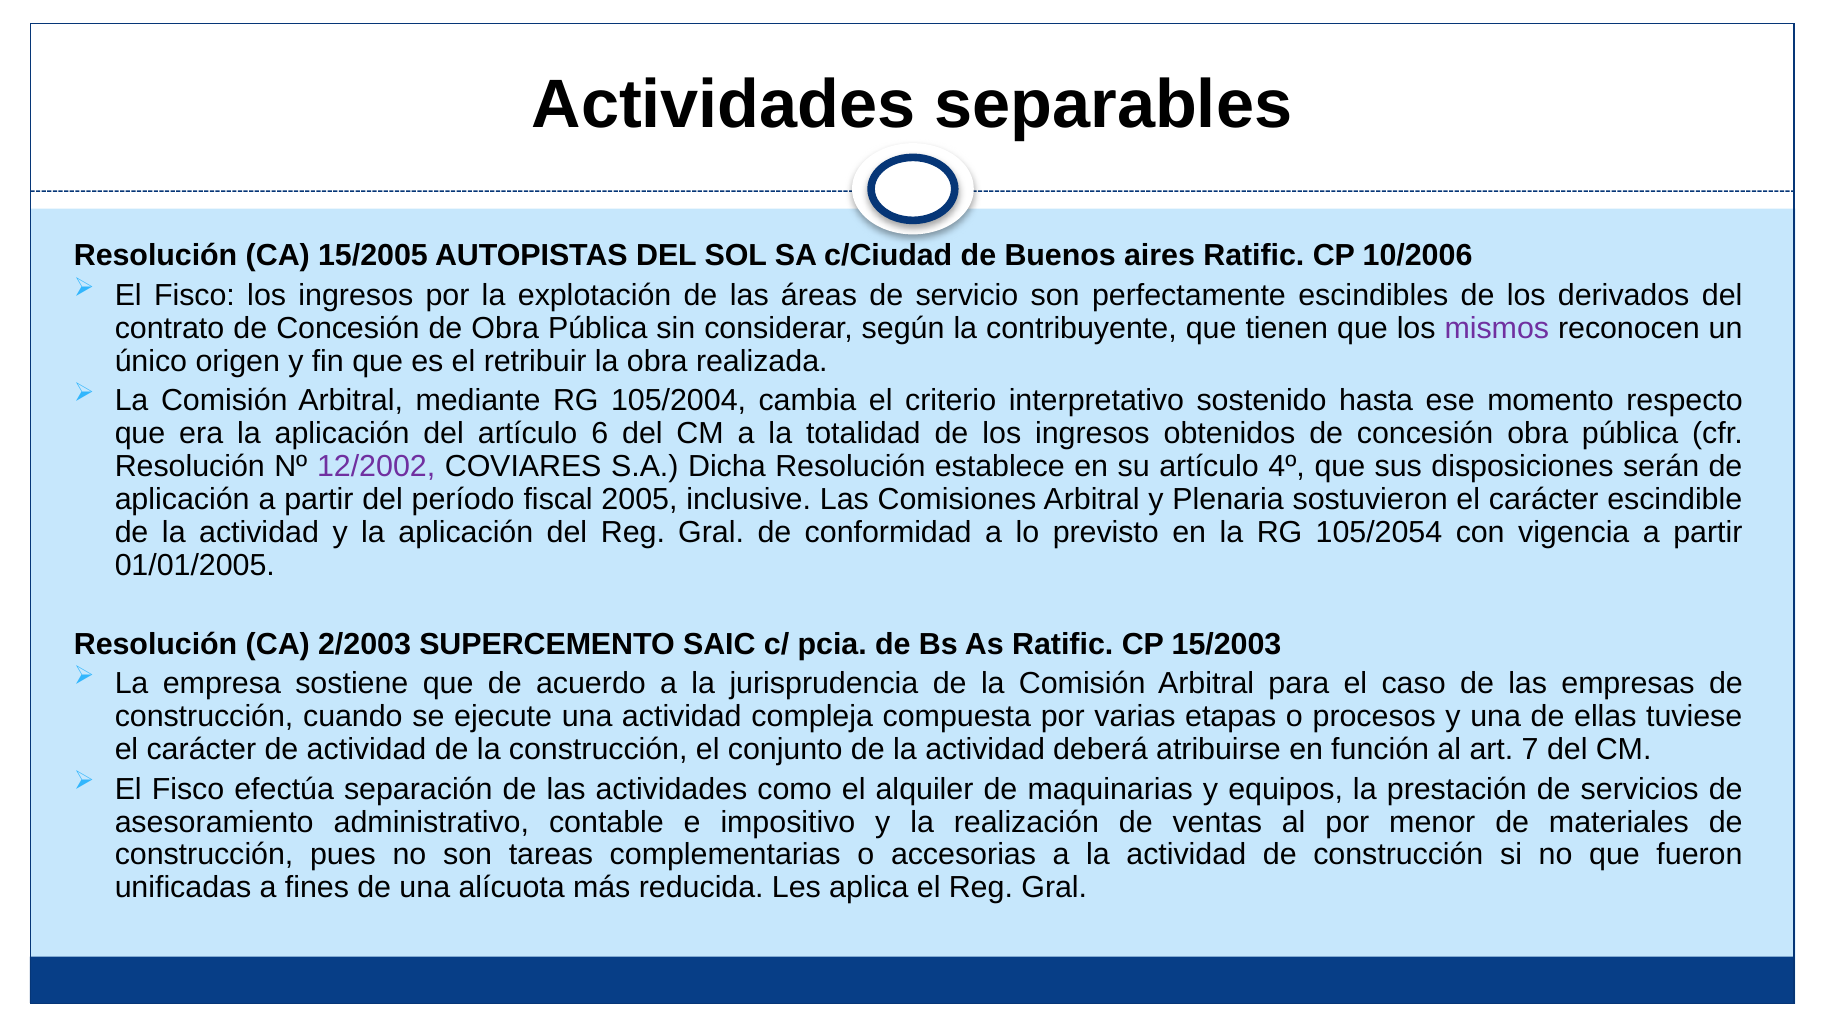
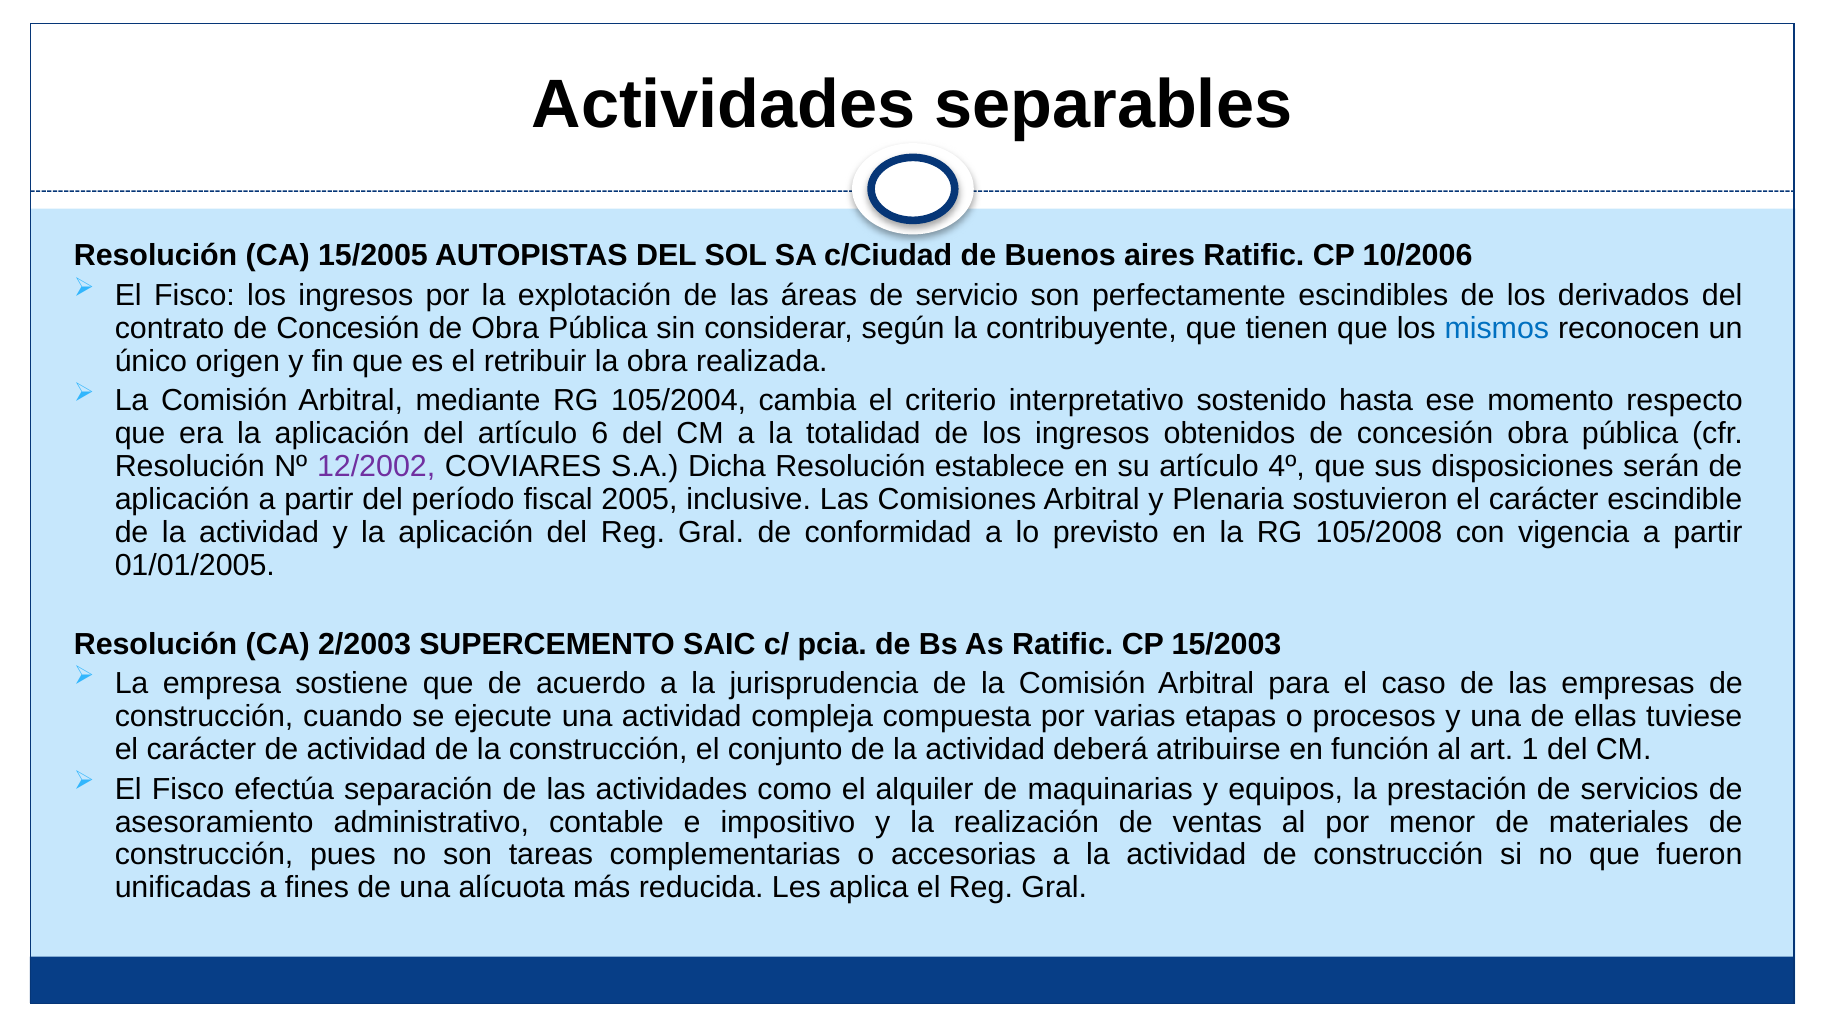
mismos colour: purple -> blue
105/2054: 105/2054 -> 105/2008
7: 7 -> 1
